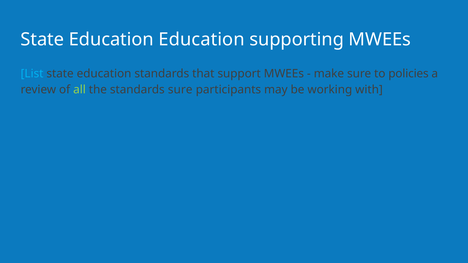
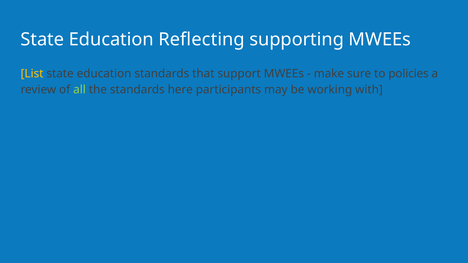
Education Education: Education -> Reflecting
List colour: light blue -> yellow
standards sure: sure -> here
